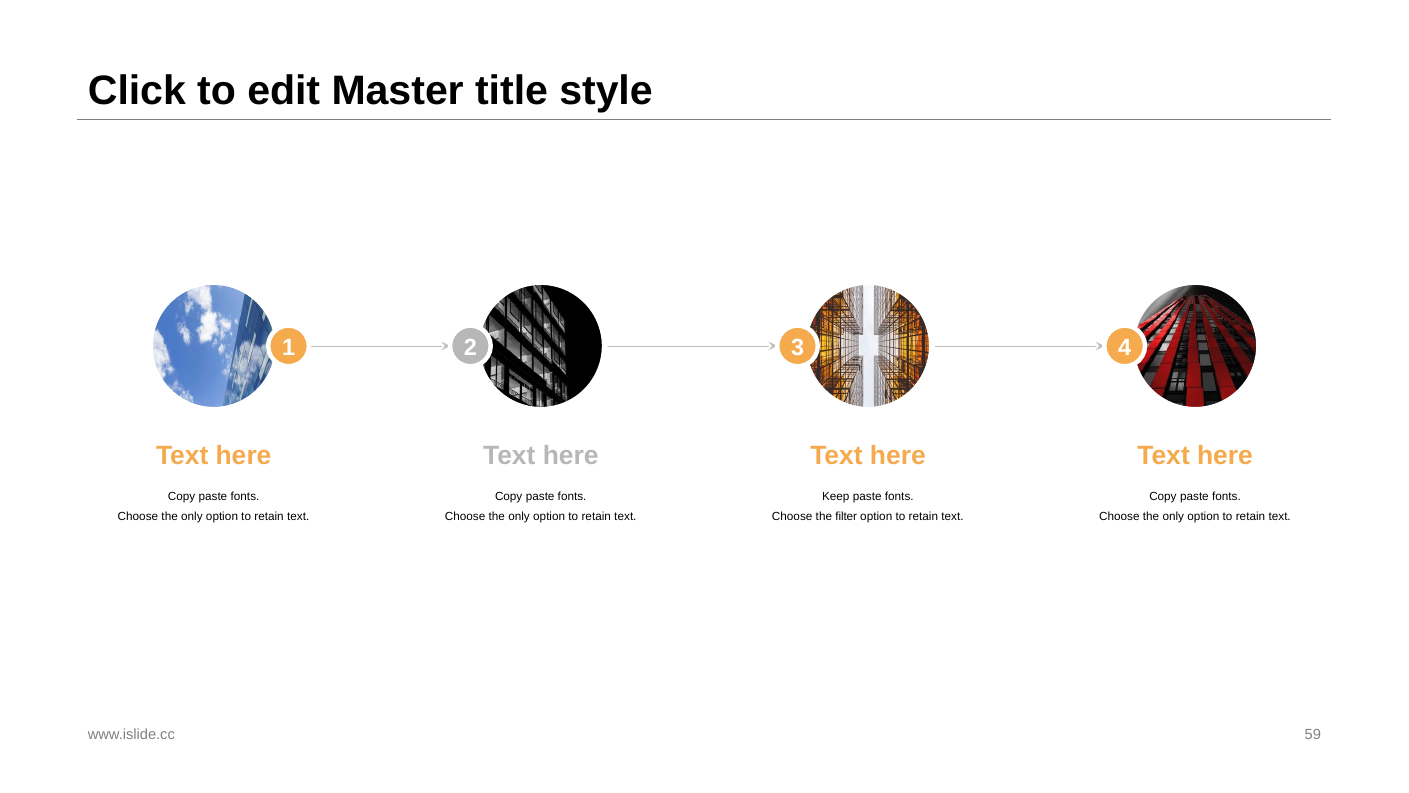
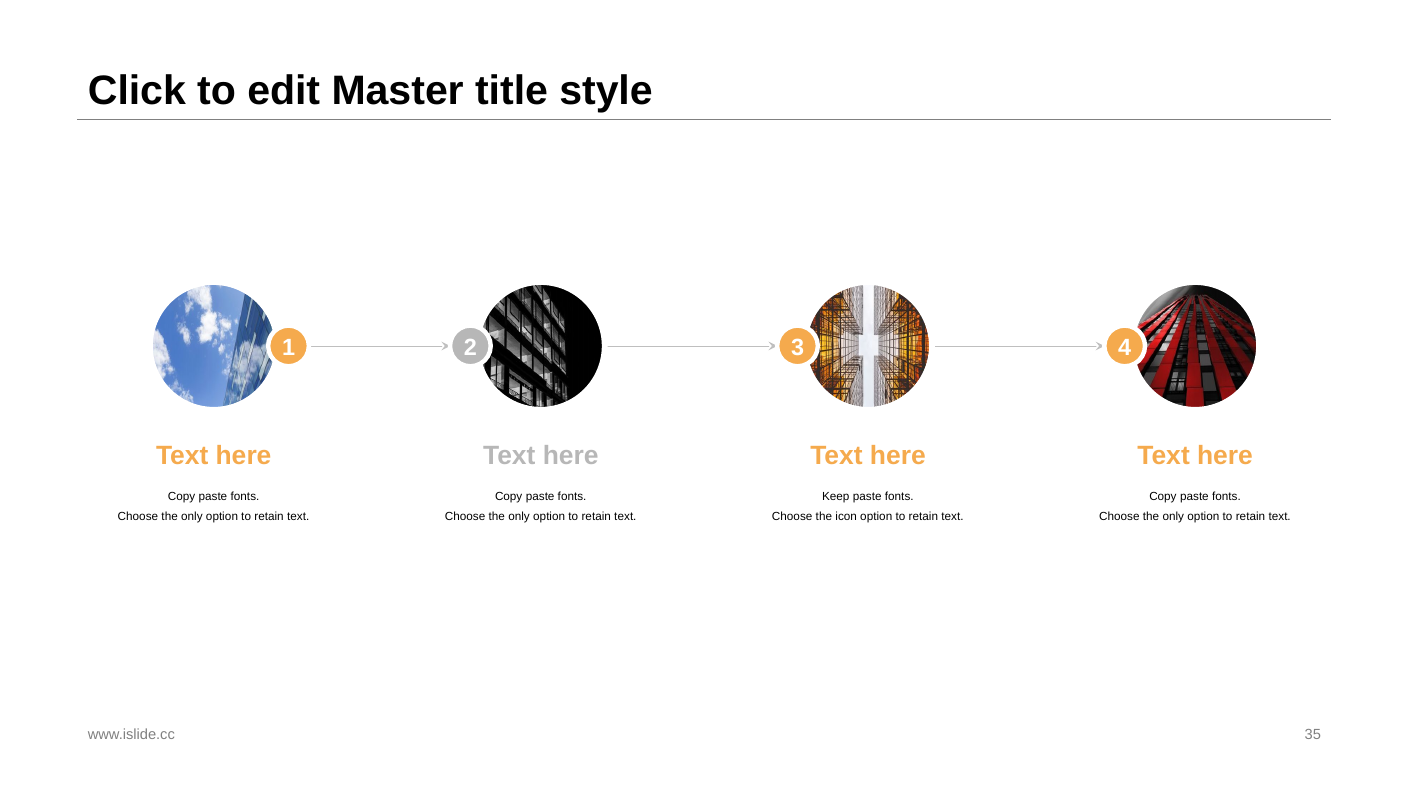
filter: filter -> icon
59: 59 -> 35
